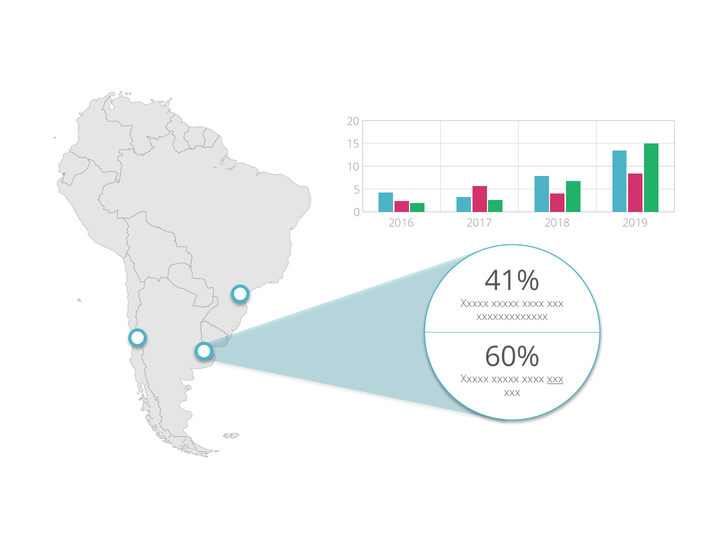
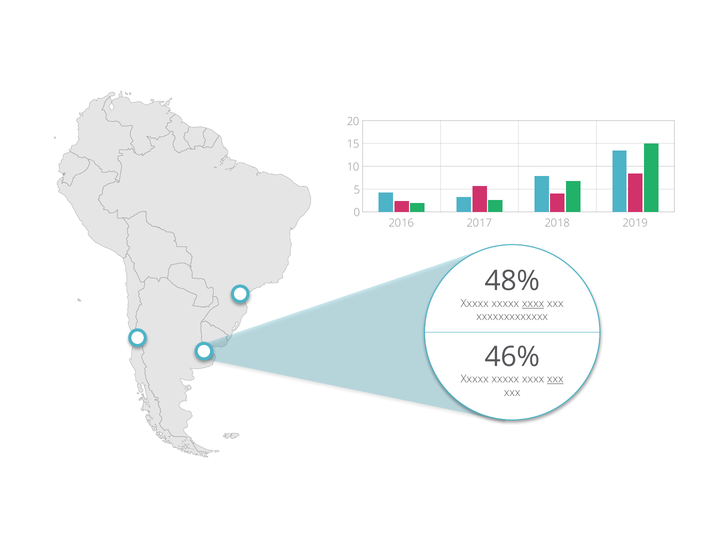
41%: 41% -> 48%
xxxx at (533, 303) underline: none -> present
60%: 60% -> 46%
